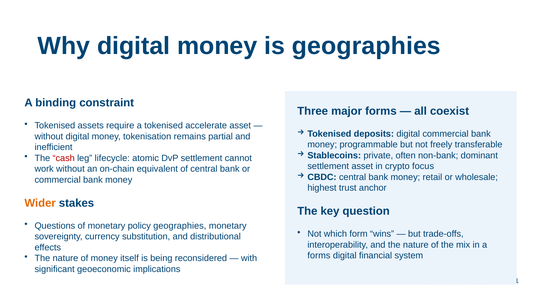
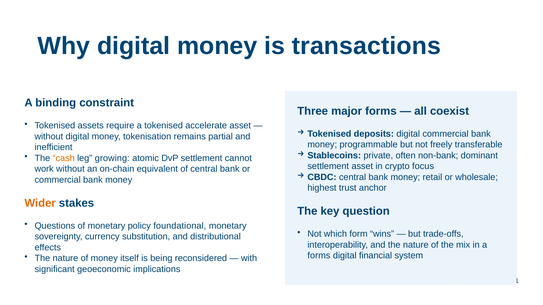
is geographies: geographies -> transactions
cash colour: red -> orange
lifecycle: lifecycle -> growing
policy geographies: geographies -> foundational
